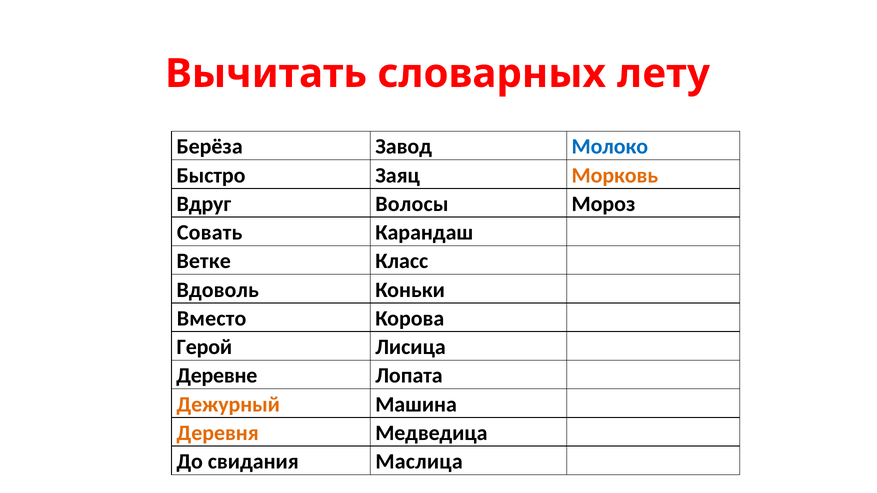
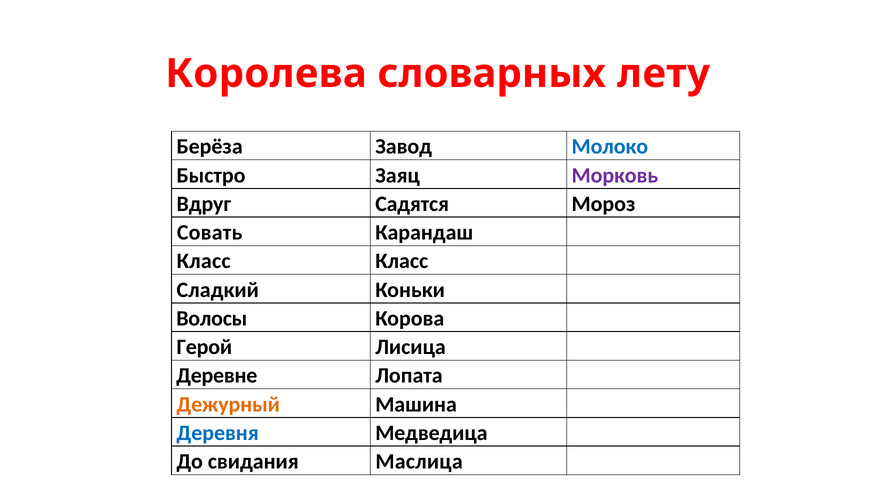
Вычитать: Вычитать -> Королева
Морковь colour: orange -> purple
Волосы: Волосы -> Садятся
Ветке at (204, 261): Ветке -> Класс
Вдоволь: Вдоволь -> Сладкий
Вместо: Вместо -> Волосы
Деревня colour: orange -> blue
